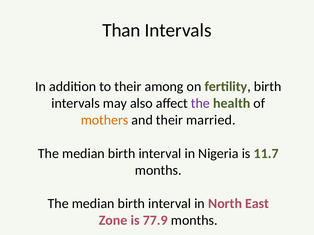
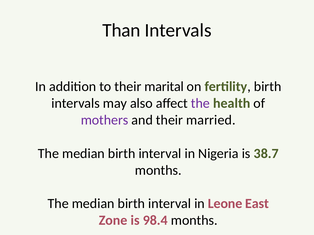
among: among -> marital
mothers colour: orange -> purple
11.7: 11.7 -> 38.7
North: North -> Leone
77.9: 77.9 -> 98.4
